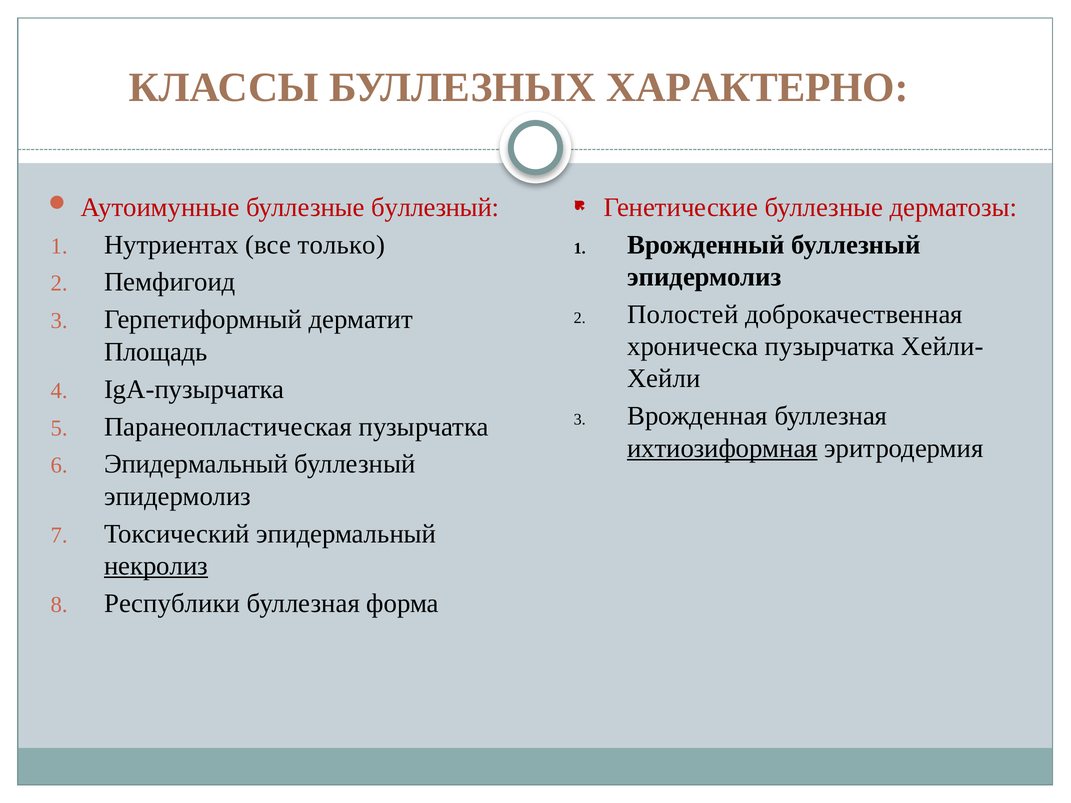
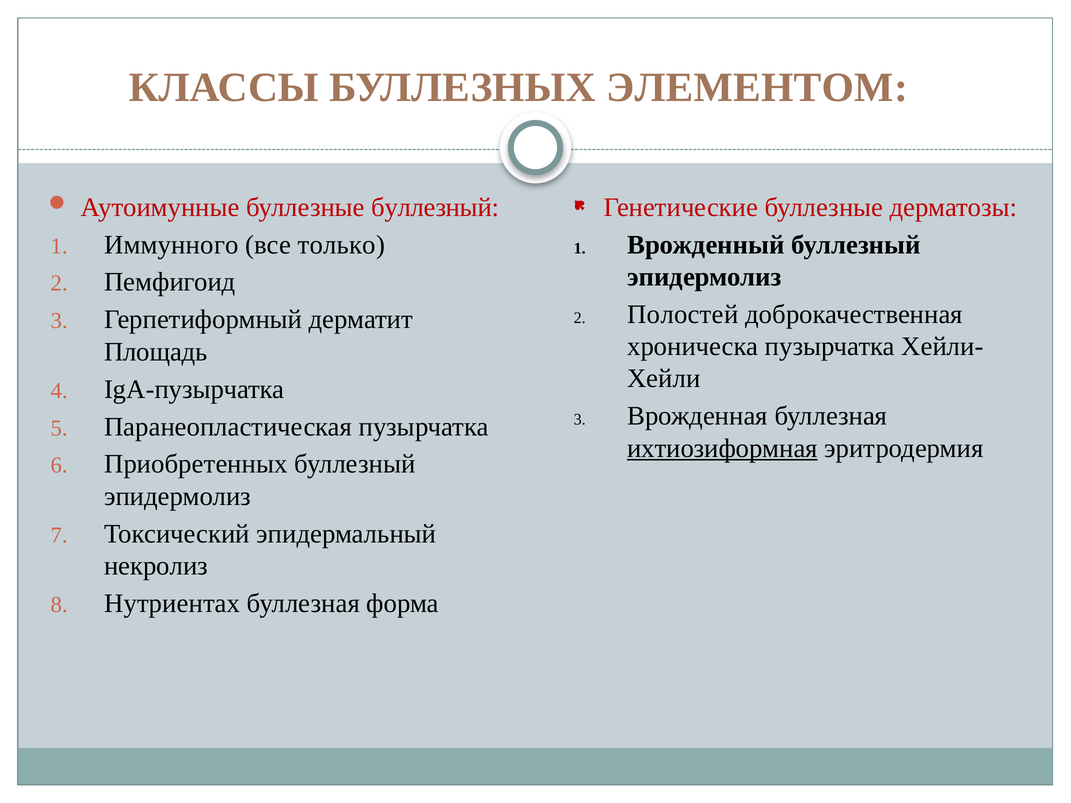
ХАРАКТЕРНО: ХАРАКТЕРНО -> ЭЛЕМЕНТОМ
Нутриентах: Нутриентах -> Иммунного
Эпидермальный at (196, 464): Эпидермальный -> Приобретенных
некролиз underline: present -> none
Республики: Республики -> Нутриентах
